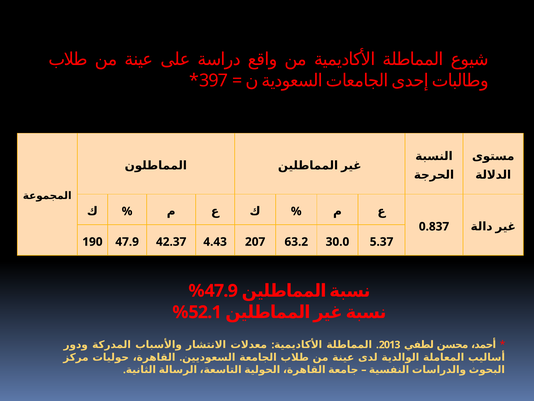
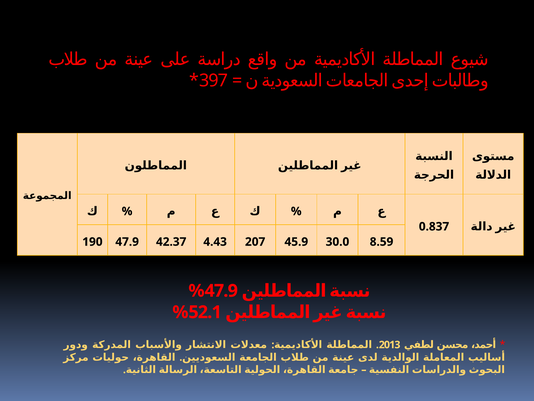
63.2: 63.2 -> 45.9
5.37: 5.37 -> 8.59
